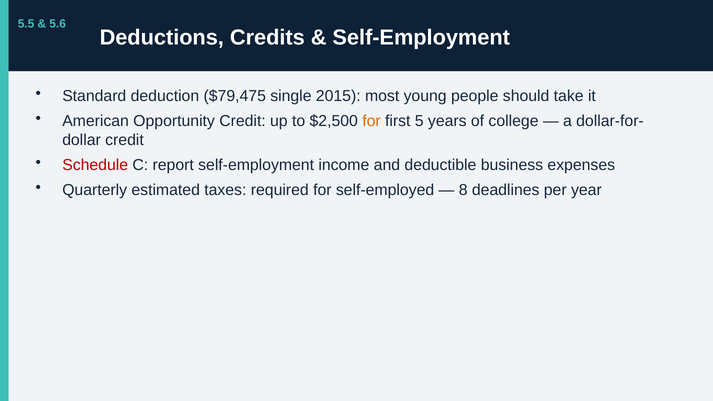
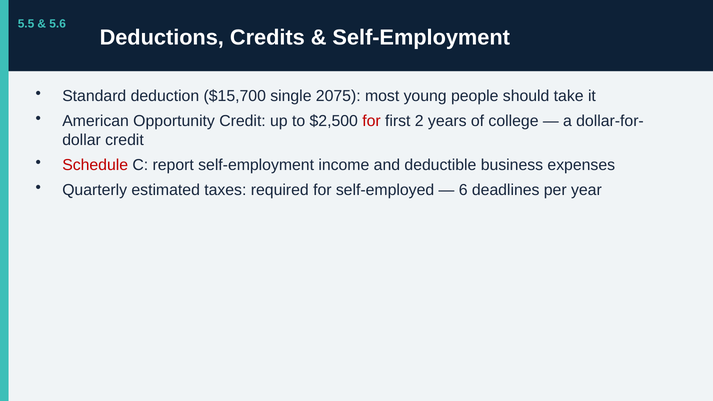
$79,475: $79,475 -> $15,700
2015: 2015 -> 2075
for at (372, 121) colour: orange -> red
5: 5 -> 2
8: 8 -> 6
